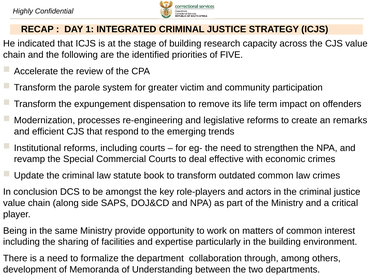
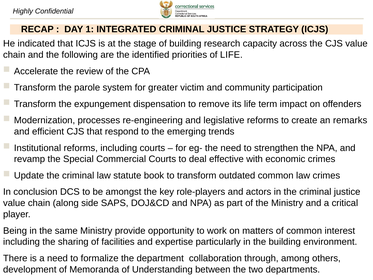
of FIVE: FIVE -> LIFE
